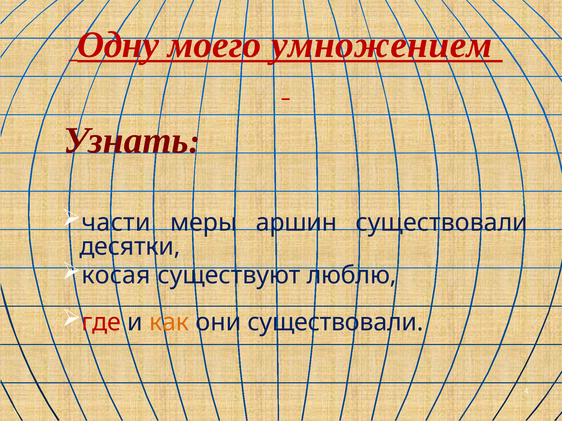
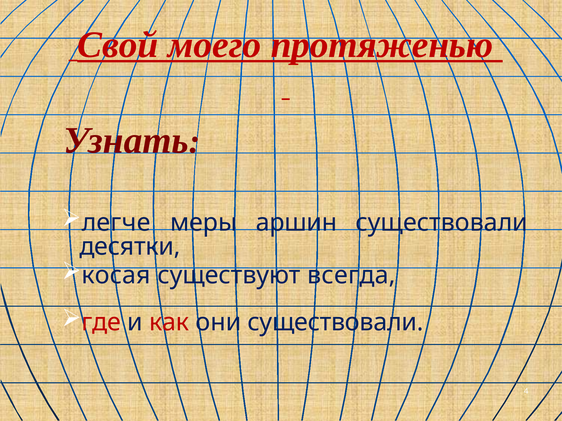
Одну: Одну -> Свой
умножением: умножением -> протяженью
части: части -> легче
люблю: люблю -> всегда
как colour: orange -> red
